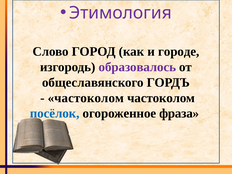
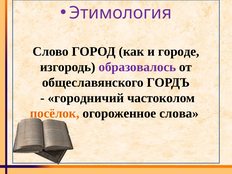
частоколом at (86, 98): частоколом -> городничий
посёлок colour: blue -> orange
фраза: фраза -> слова
